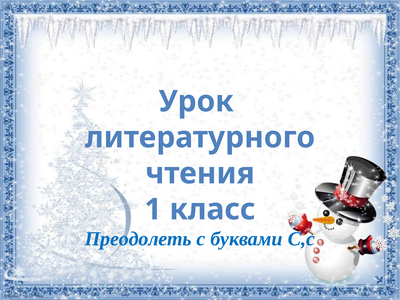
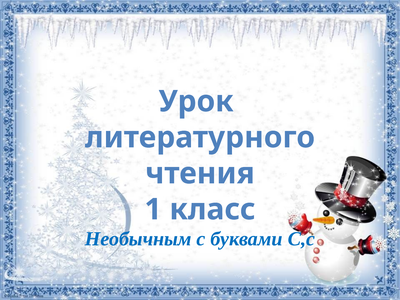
Преодолеть: Преодолеть -> Необычным
